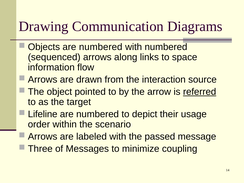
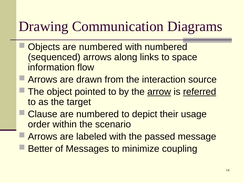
arrow underline: none -> present
Lifeline: Lifeline -> Clause
Three: Three -> Better
